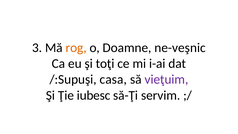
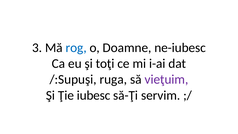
rog colour: orange -> blue
ne-veşnic: ne-veşnic -> ne-iubesc
casa: casa -> ruga
